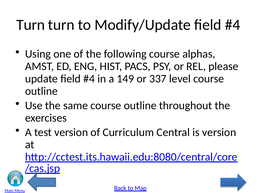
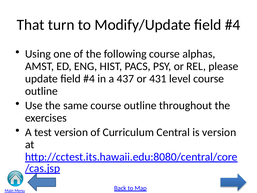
Turn at (31, 25): Turn -> That
149: 149 -> 437
337: 337 -> 431
